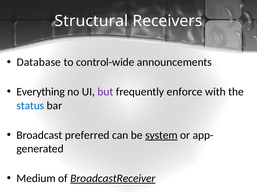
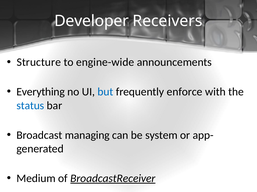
Structural: Structural -> Developer
Database: Database -> Structure
control-wide: control-wide -> engine-wide
but colour: purple -> blue
preferred: preferred -> managing
system underline: present -> none
